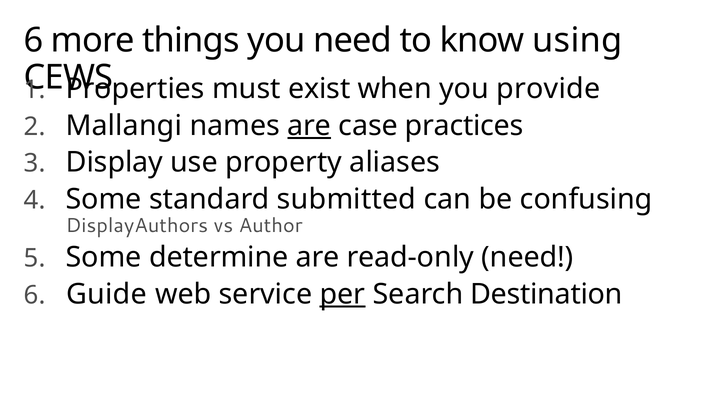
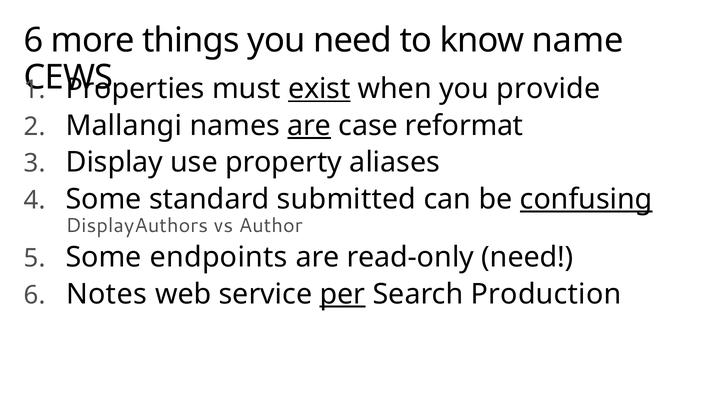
using: using -> name
exist underline: none -> present
practices: practices -> reformat
confusing underline: none -> present
determine: determine -> endpoints
Guide: Guide -> Notes
Destination: Destination -> Production
